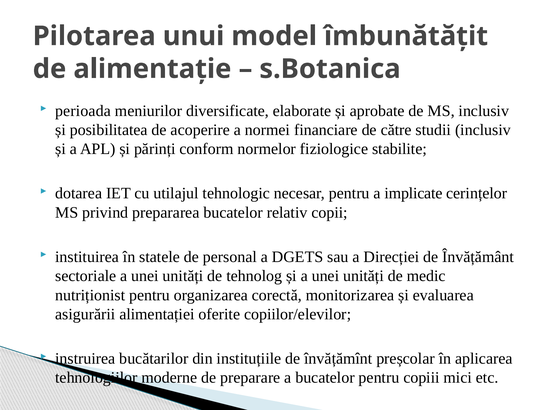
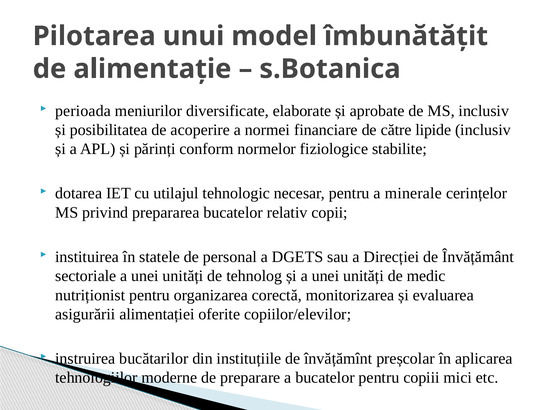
studii: studii -> lipide
implicate: implicate -> minerale
